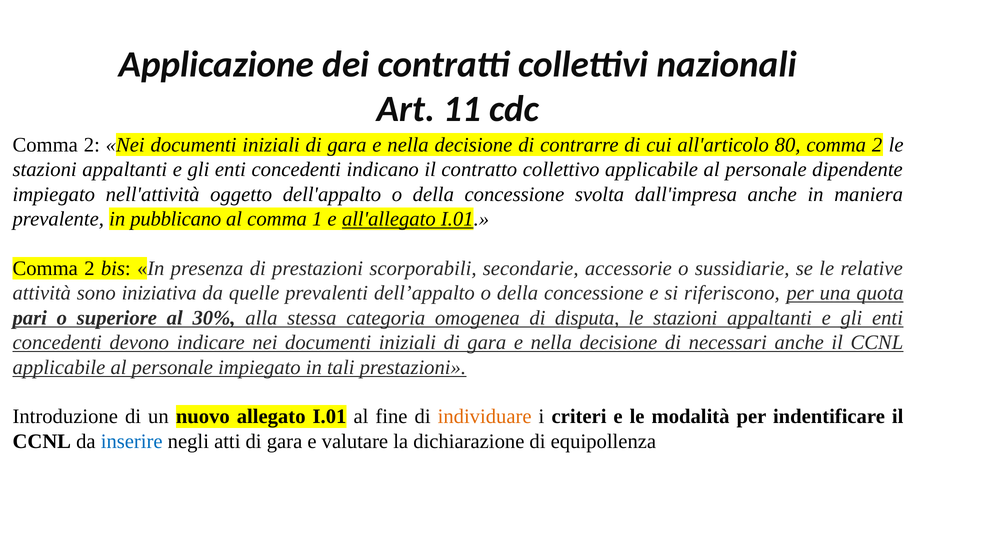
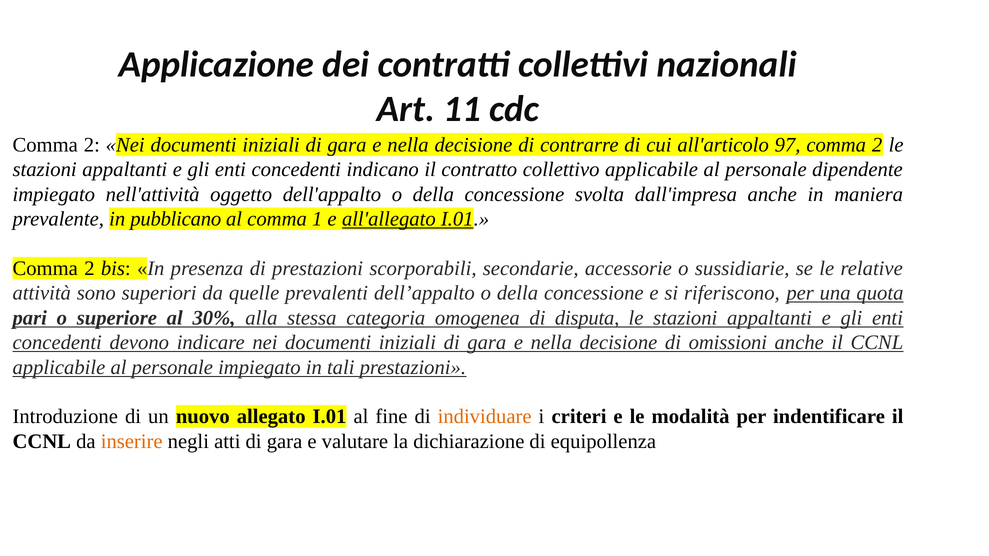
80: 80 -> 97
iniziativa: iniziativa -> superiori
necessari: necessari -> omissioni
inserire colour: blue -> orange
